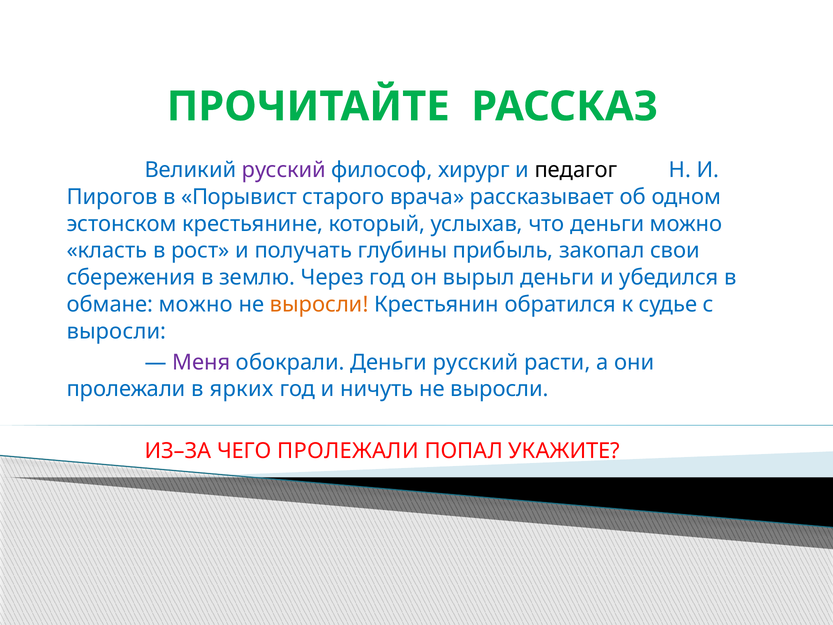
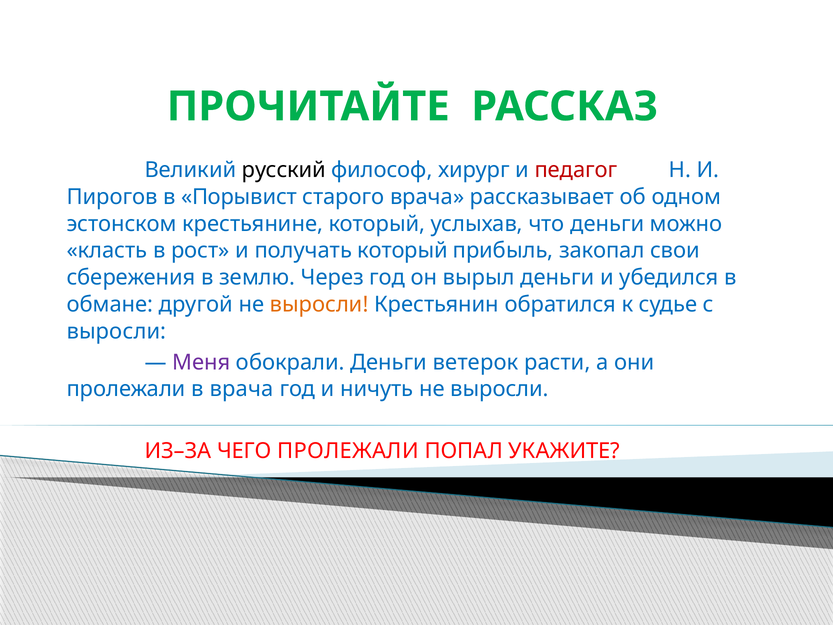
русский at (284, 170) colour: purple -> black
педагог colour: black -> red
получать глубины: глубины -> который
обмане можно: можно -> другой
Деньги русский: русский -> ветерок
в ярких: ярких -> врача
